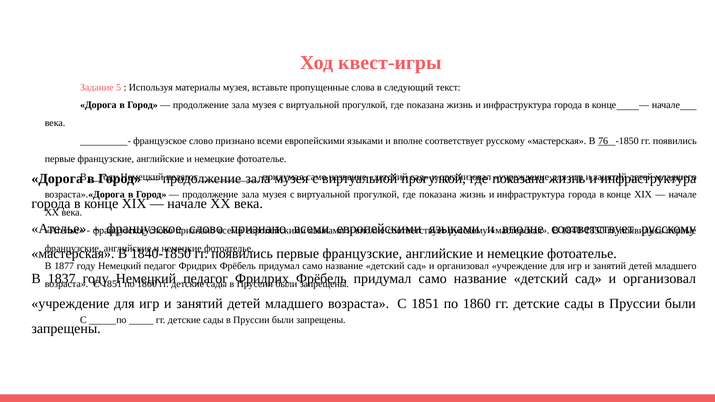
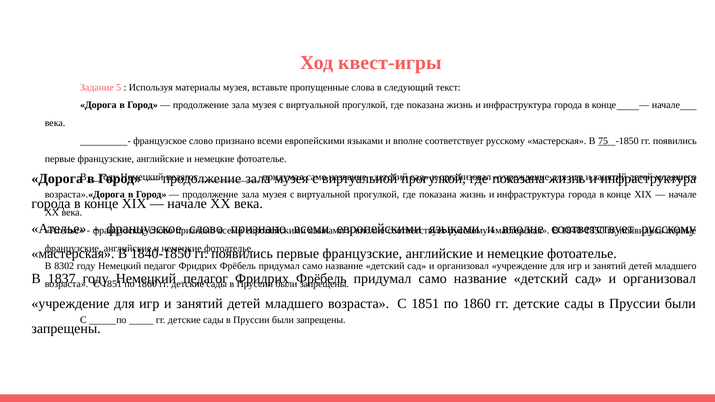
76: 76 -> 75
1877: 1877 -> 8302
